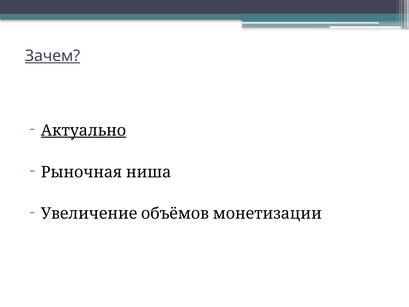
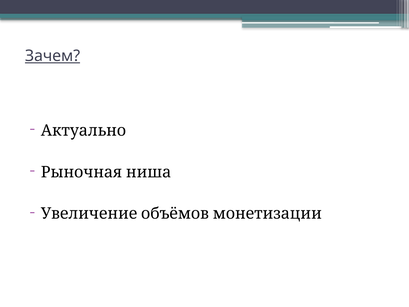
Актуально underline: present -> none
